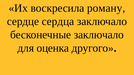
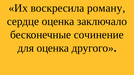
сердце сердца: сердца -> оценка
бесконечные заключало: заключало -> сочинение
